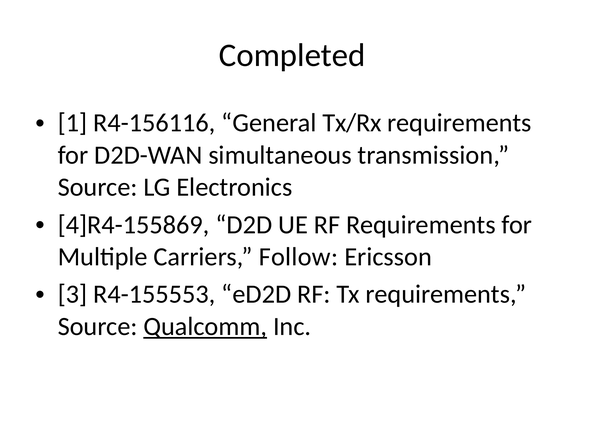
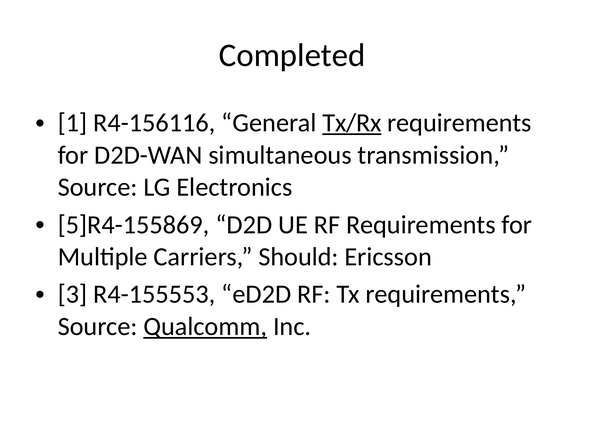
Tx/Rx underline: none -> present
4]R4-155869: 4]R4-155869 -> 5]R4-155869
Follow: Follow -> Should
